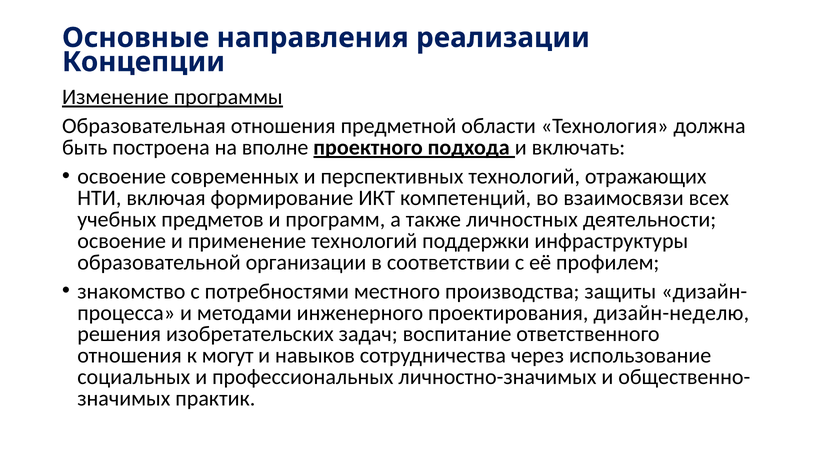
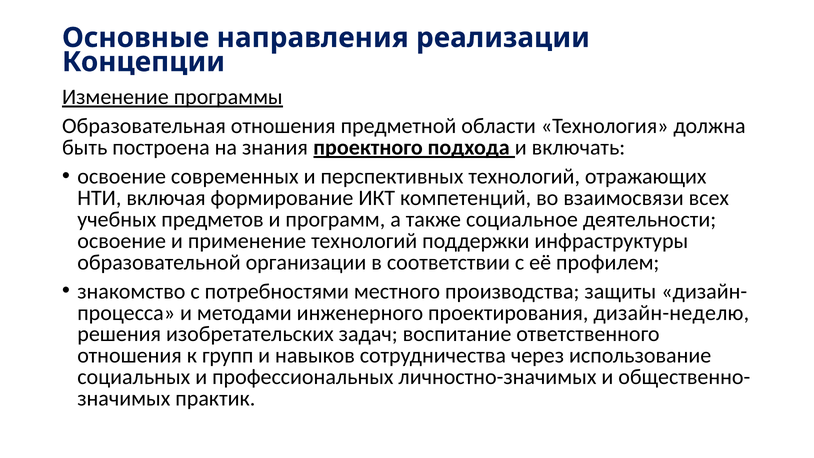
вполне: вполне -> знания
личностных: личностных -> социальное
могут: могут -> групп
